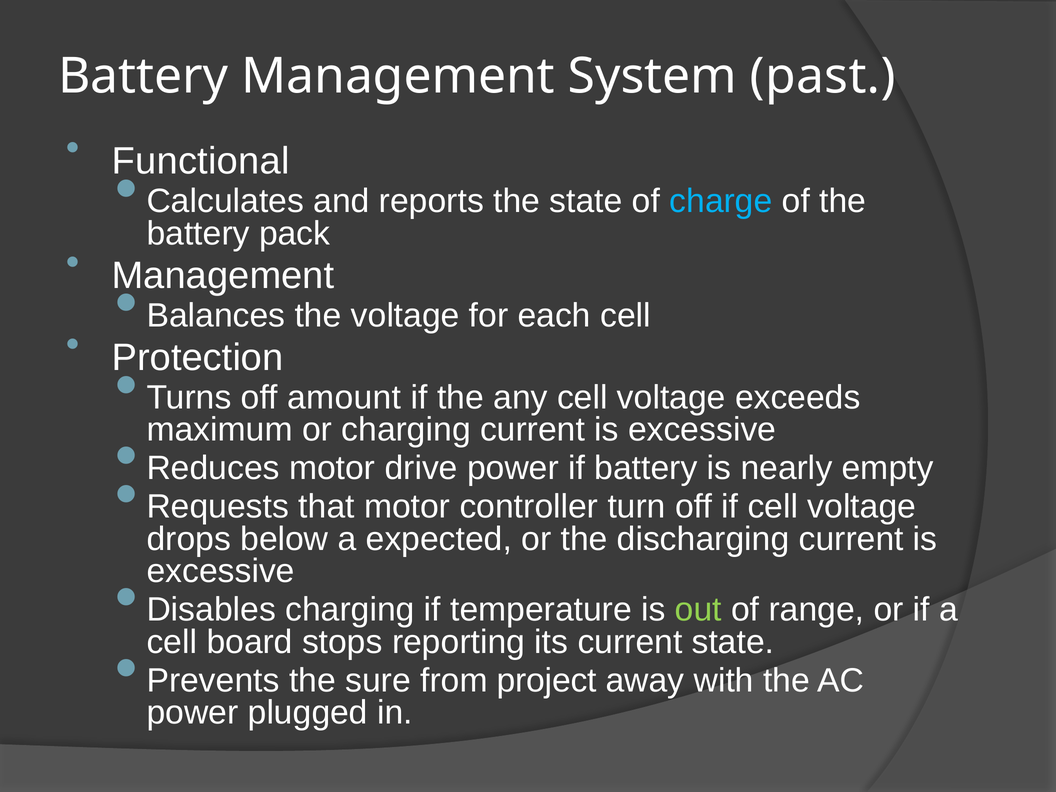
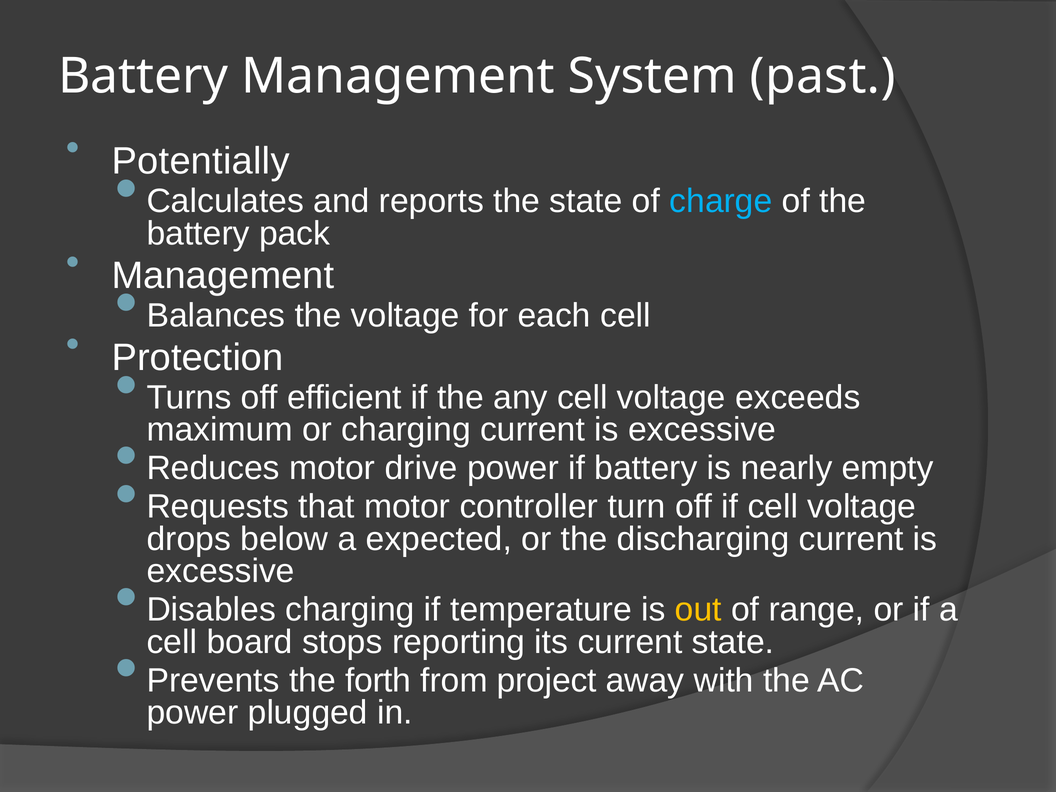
Functional: Functional -> Potentially
amount: amount -> efficient
out colour: light green -> yellow
sure: sure -> forth
